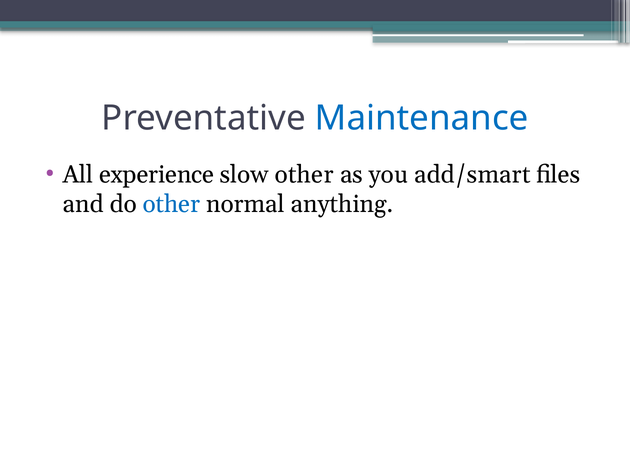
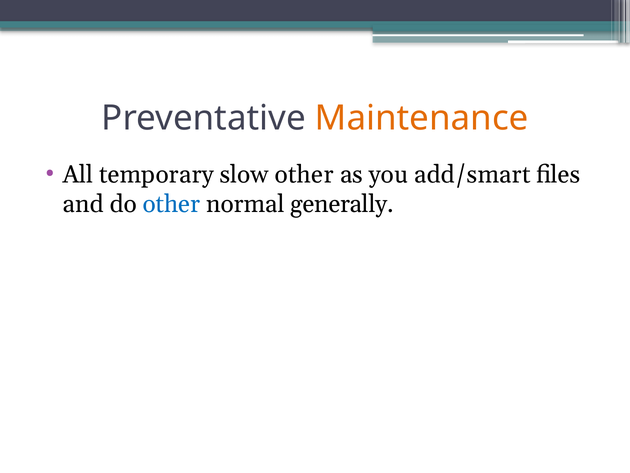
Maintenance colour: blue -> orange
experience: experience -> temporary
anything: anything -> generally
